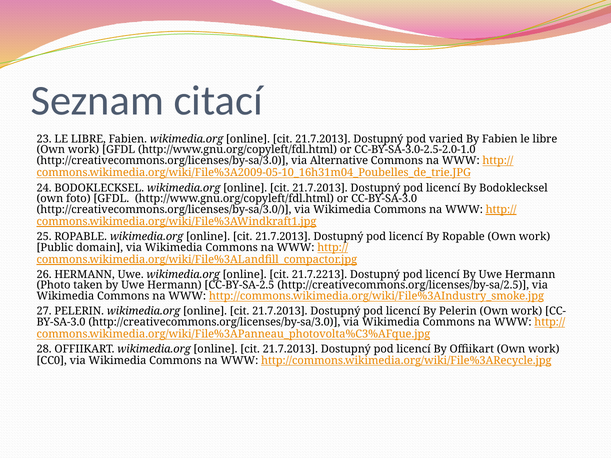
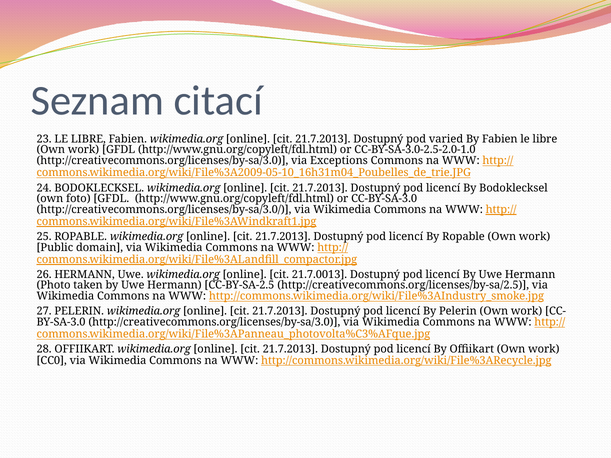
Alternative: Alternative -> Exceptions
21.7.2213: 21.7.2213 -> 21.7.0013
